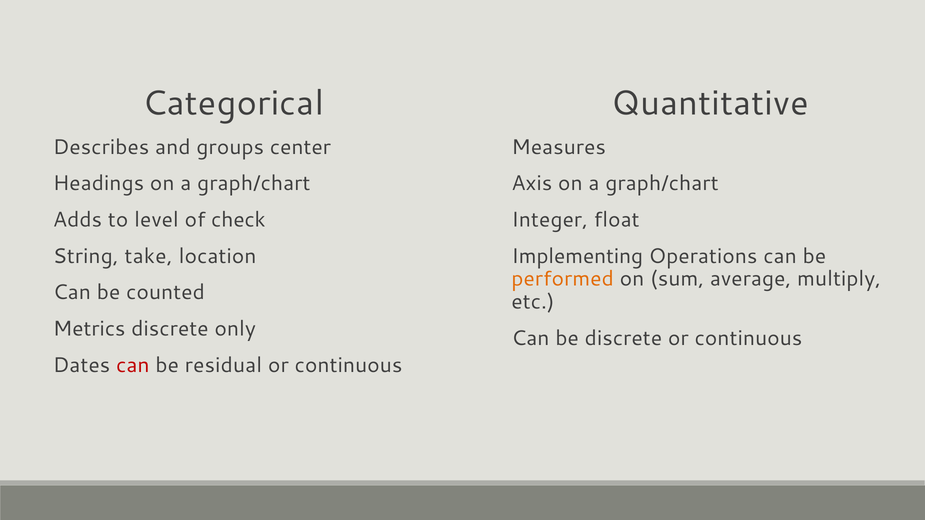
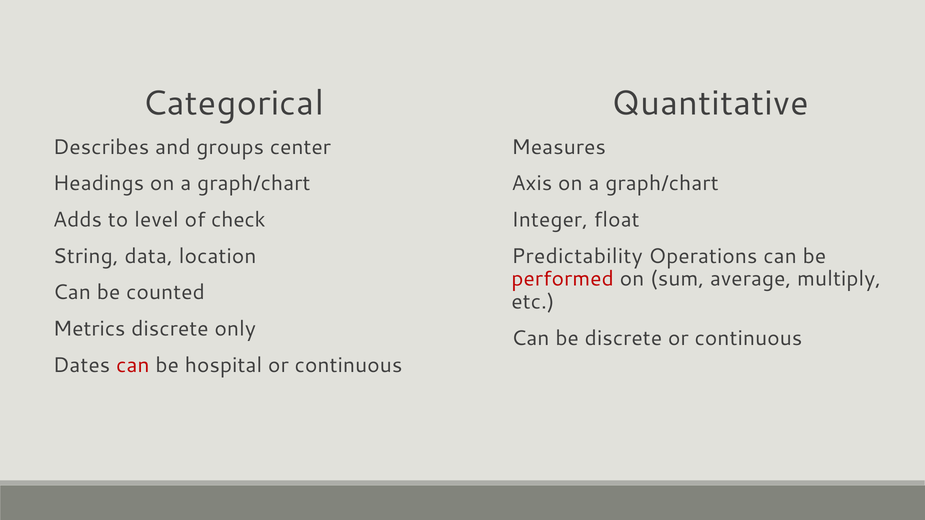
take: take -> data
Implementing: Implementing -> Predictability
performed colour: orange -> red
residual: residual -> hospital
